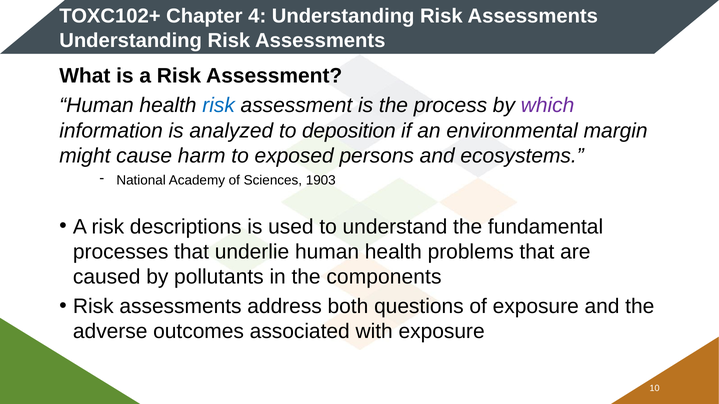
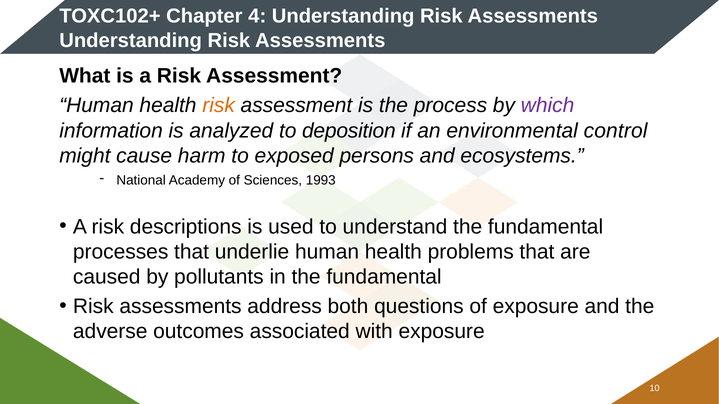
risk at (219, 106) colour: blue -> orange
margin: margin -> control
1903: 1903 -> 1993
in the components: components -> fundamental
